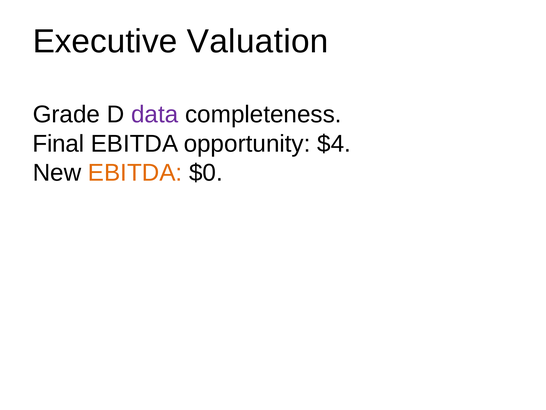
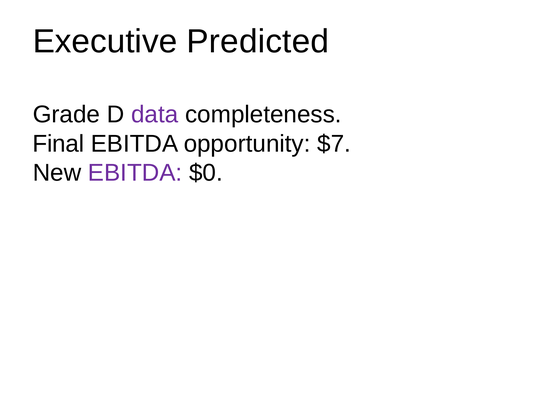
Valuation: Valuation -> Predicted
$4: $4 -> $7
EBITDA at (135, 173) colour: orange -> purple
